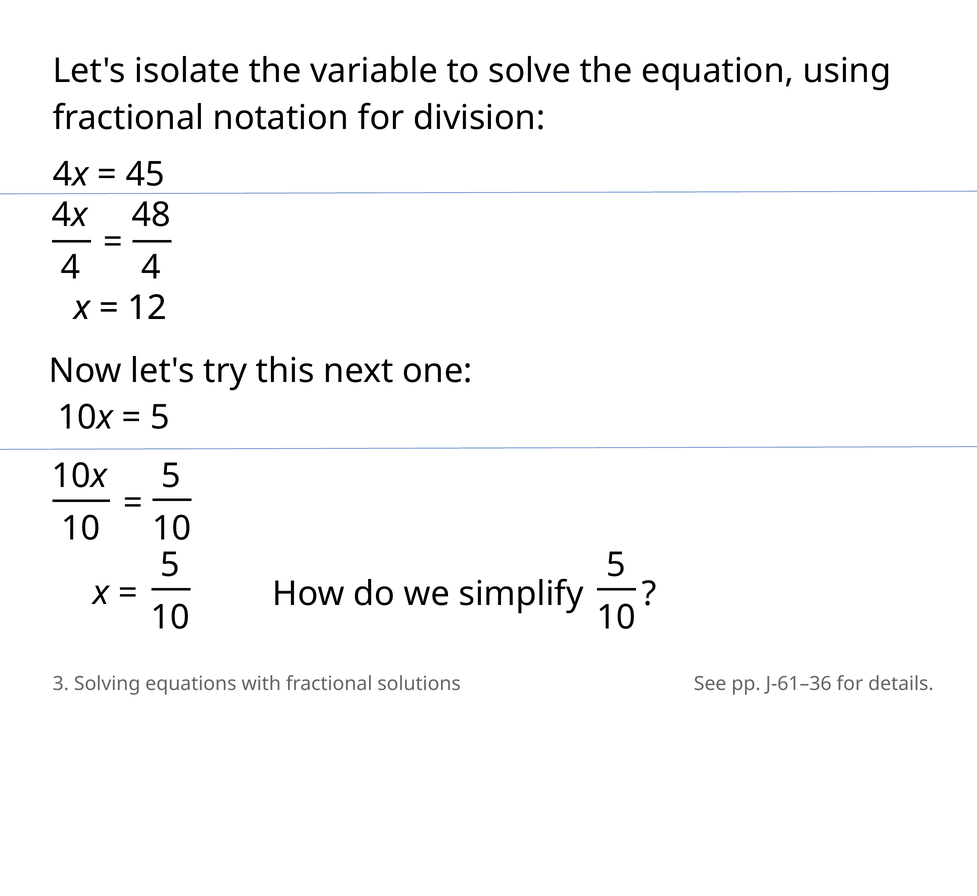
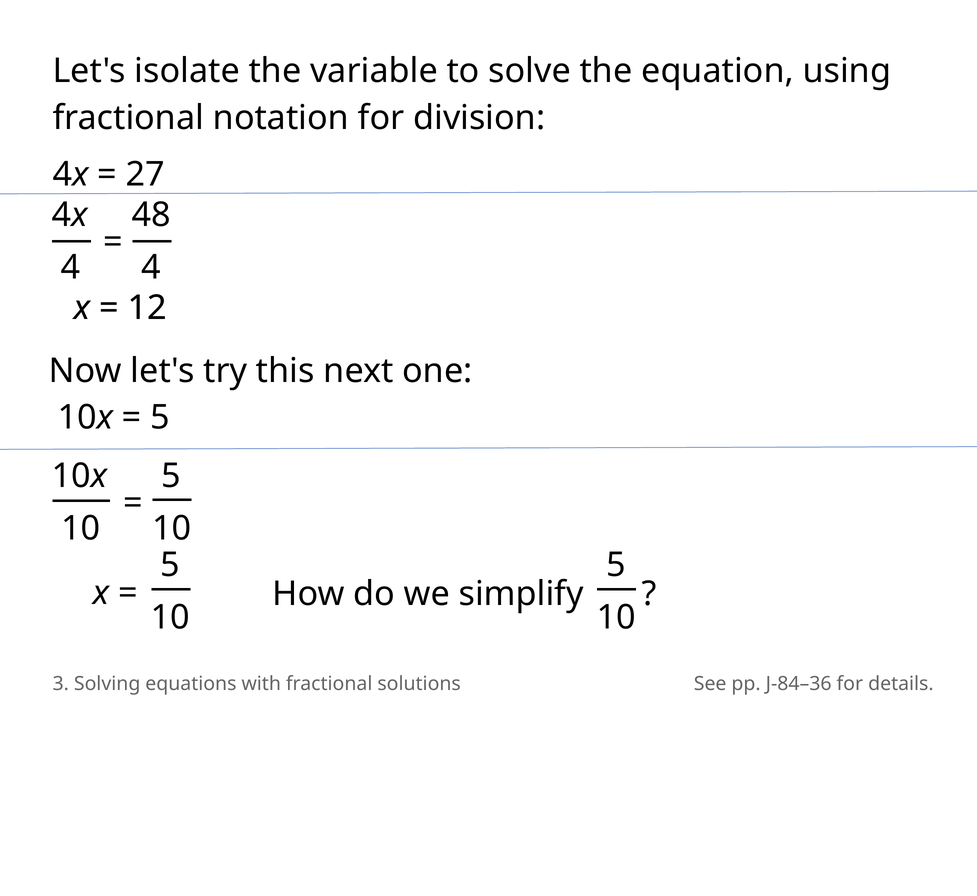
45: 45 -> 27
J-61–36: J-61–36 -> J-84–36
